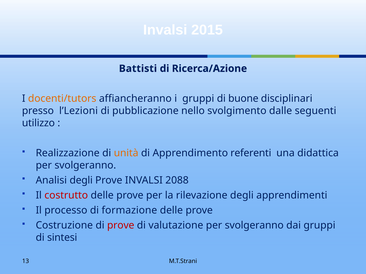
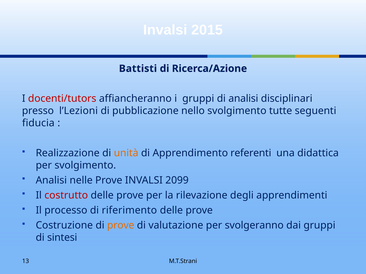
docenti/tutors colour: orange -> red
di buone: buone -> analisi
dalle: dalle -> tutte
utilizzo: utilizzo -> fiducia
svolgeranno at (85, 166): svolgeranno -> svolgimento
Analisi degli: degli -> nelle
2088: 2088 -> 2099
formazione: formazione -> riferimento
prove at (121, 226) colour: red -> orange
